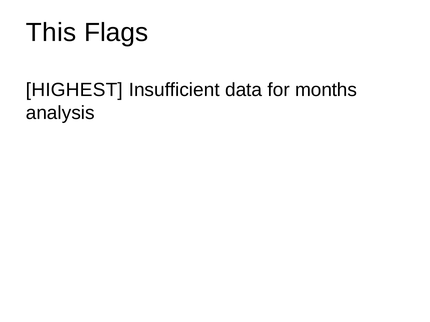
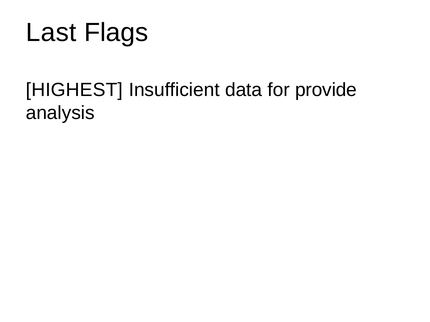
This: This -> Last
months: months -> provide
